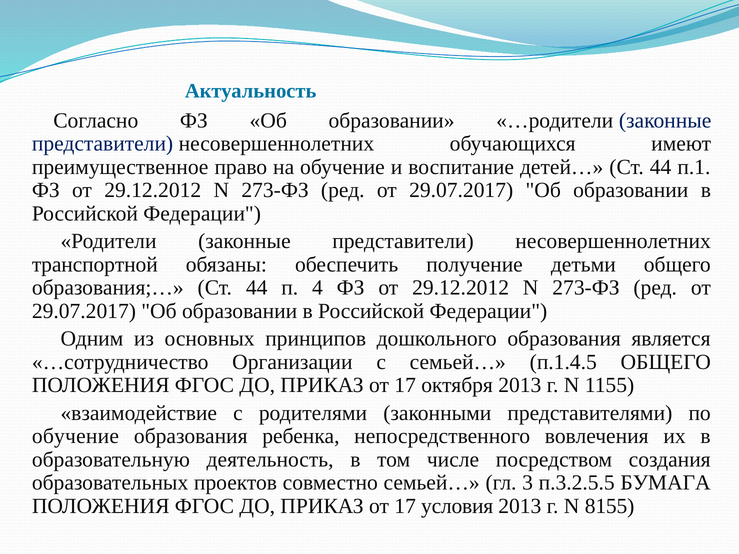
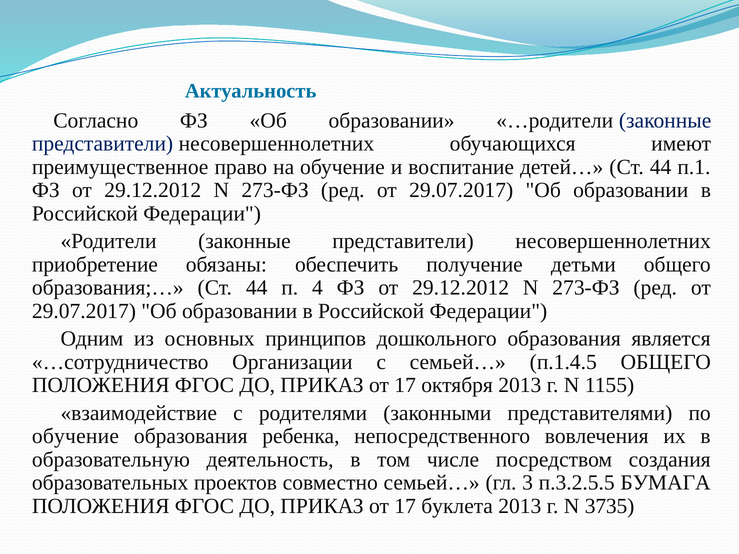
транспортной: транспортной -> приобретение
условия: условия -> буклета
8155: 8155 -> 3735
